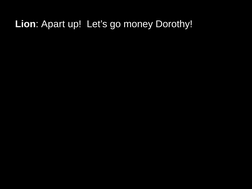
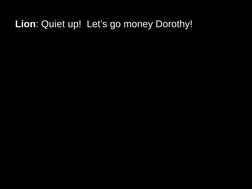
Apart: Apart -> Quiet
